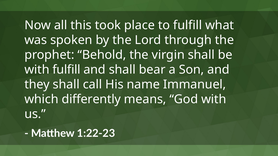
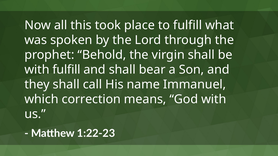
differently: differently -> correction
